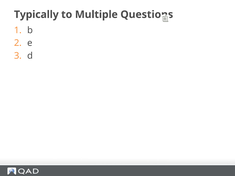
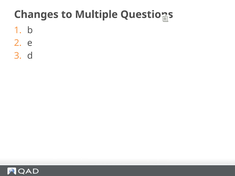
Typically: Typically -> Changes
